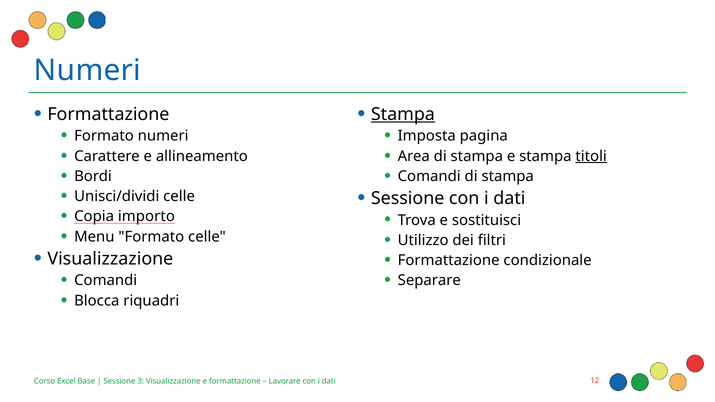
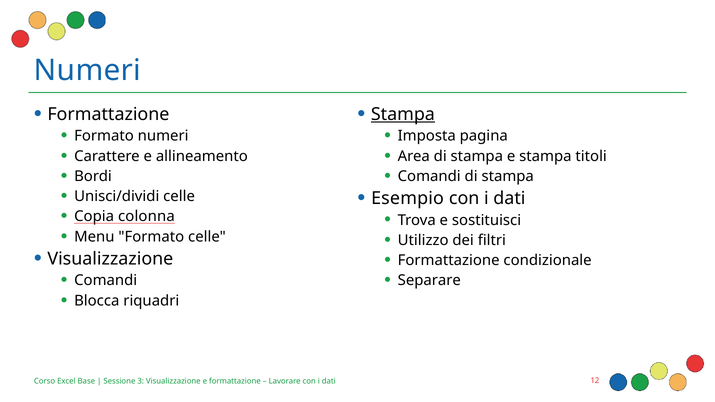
titoli underline: present -> none
Sessione at (408, 198): Sessione -> Esempio
importo: importo -> colonna
